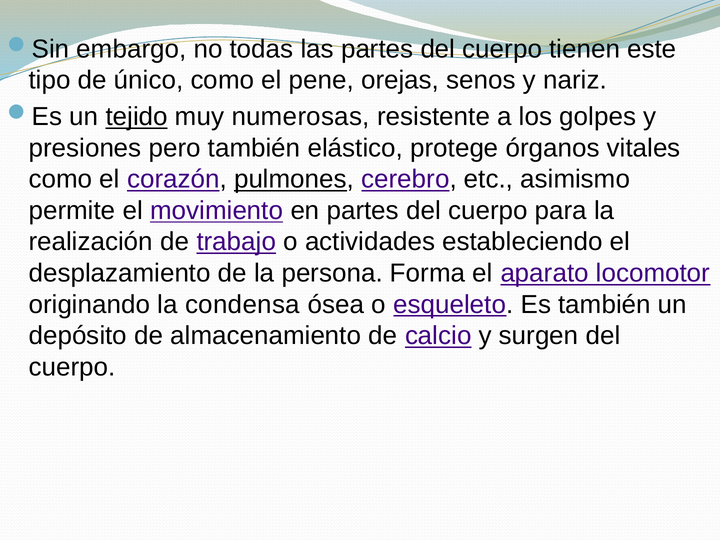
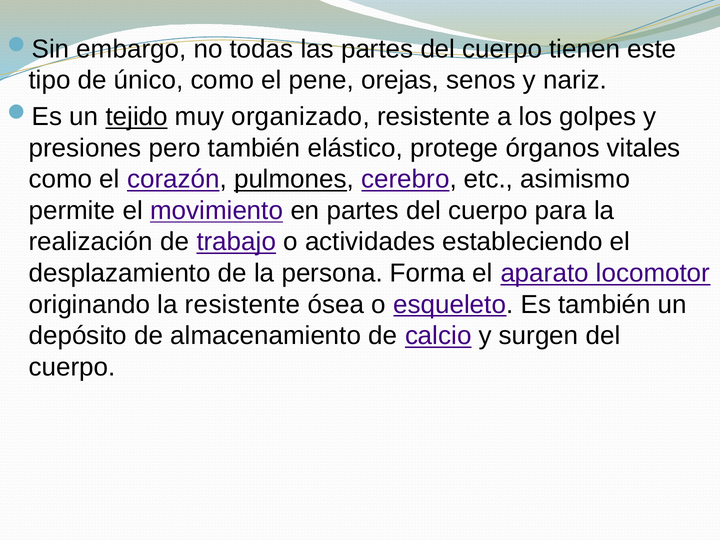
numerosas: numerosas -> organizado
la condensa: condensa -> resistente
